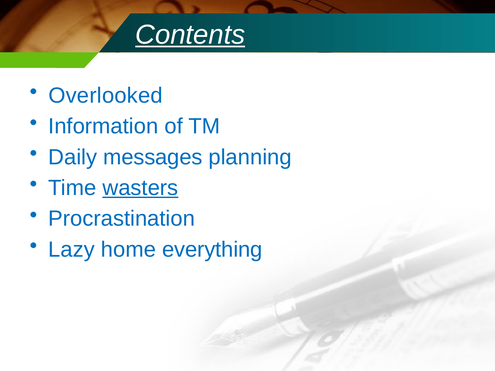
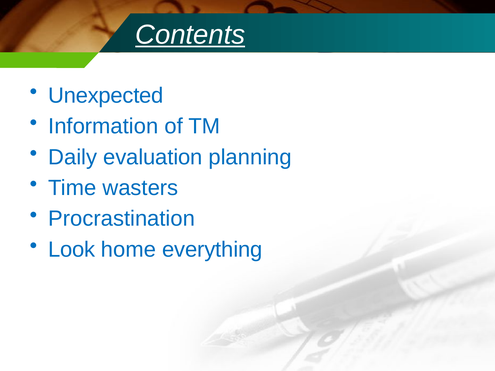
Overlooked: Overlooked -> Unexpected
messages: messages -> evaluation
wasters underline: present -> none
Lazy: Lazy -> Look
